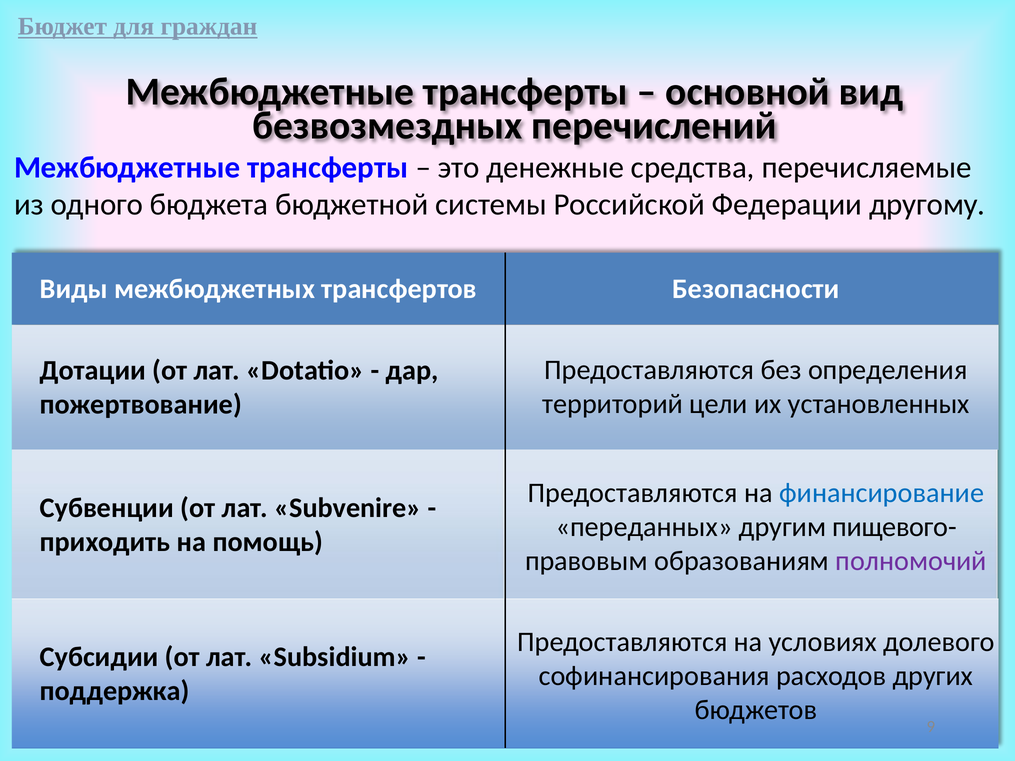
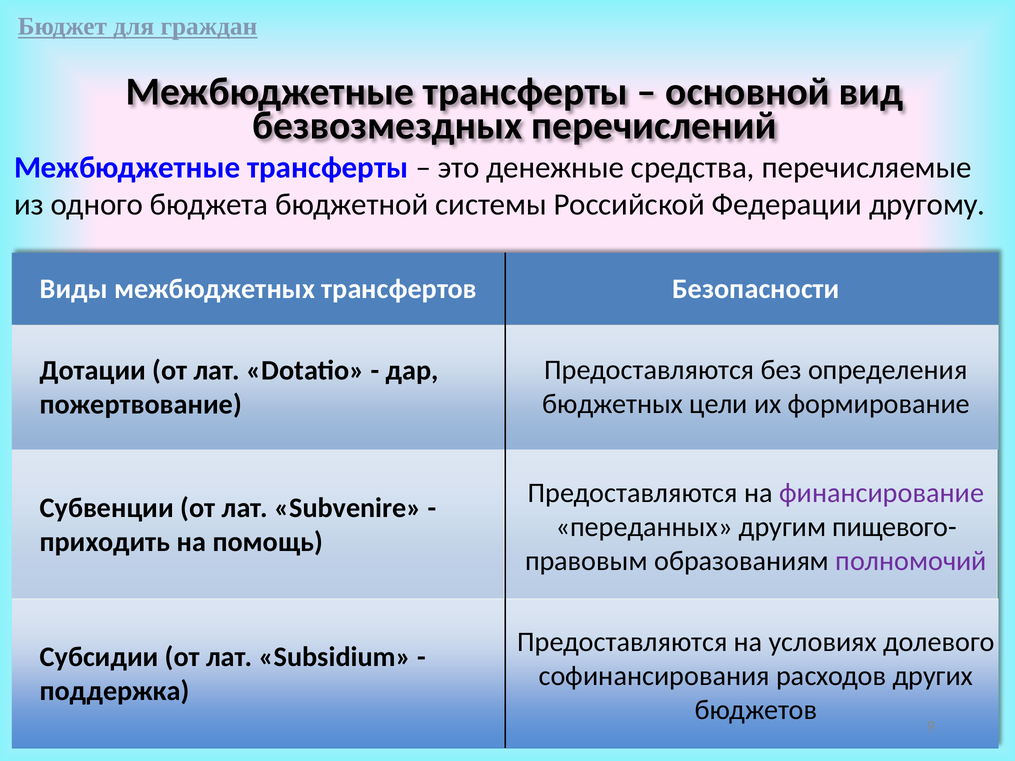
территорий: территорий -> бюджетных
установленных: установленных -> формирование
финансирование colour: blue -> purple
